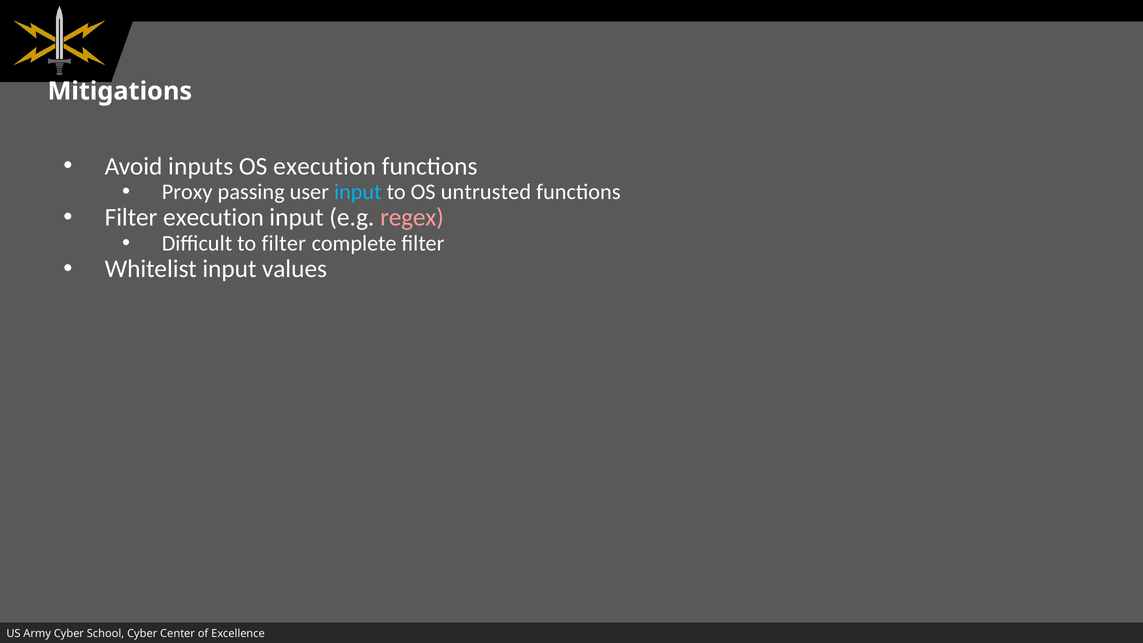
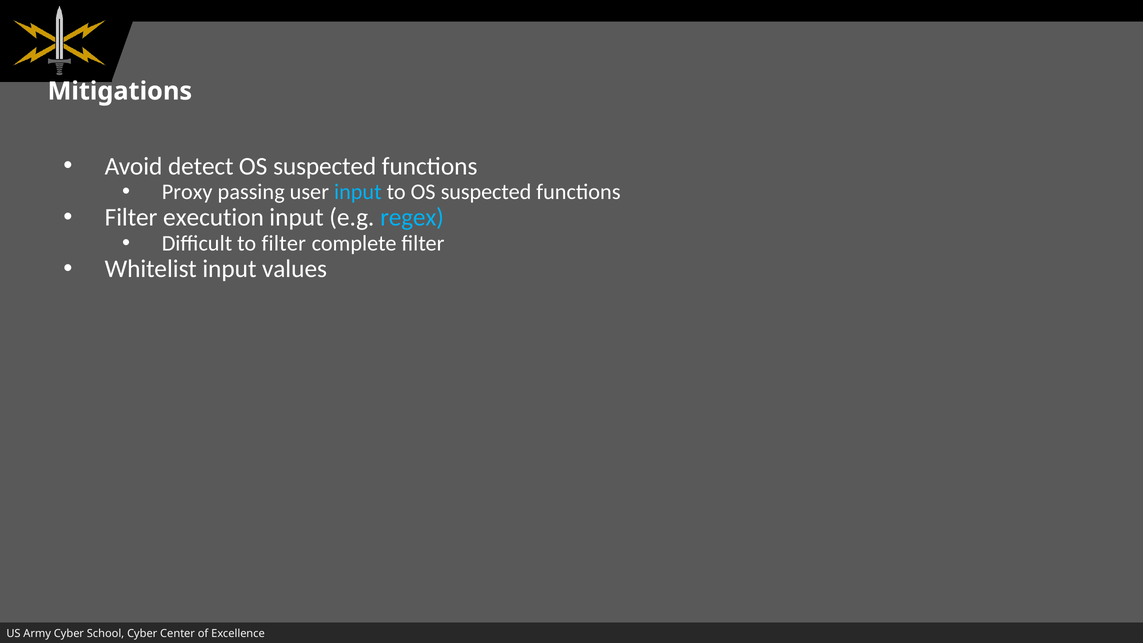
inputs: inputs -> detect
execution at (325, 166): execution -> suspected
to OS untrusted: untrusted -> suspected
regex colour: pink -> light blue
